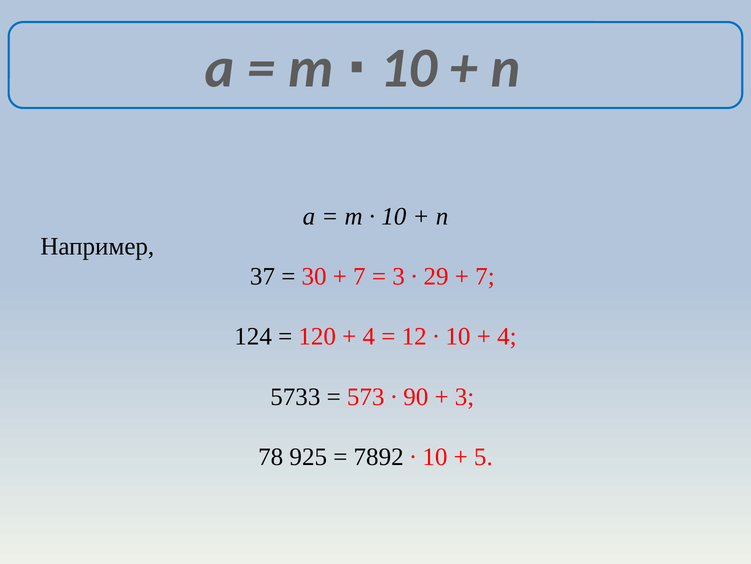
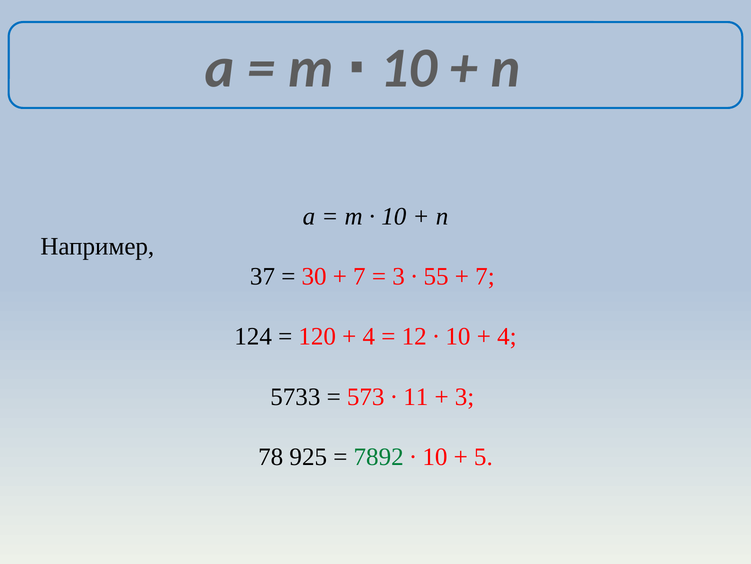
29: 29 -> 55
90: 90 -> 11
7892 colour: black -> green
